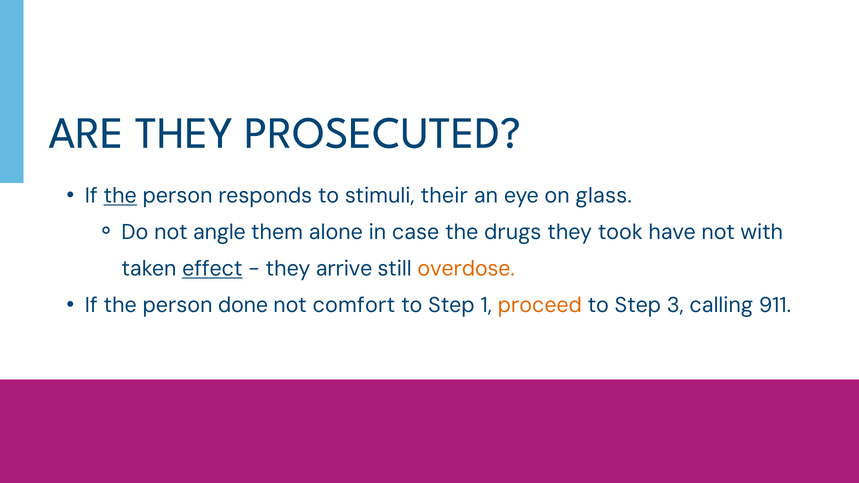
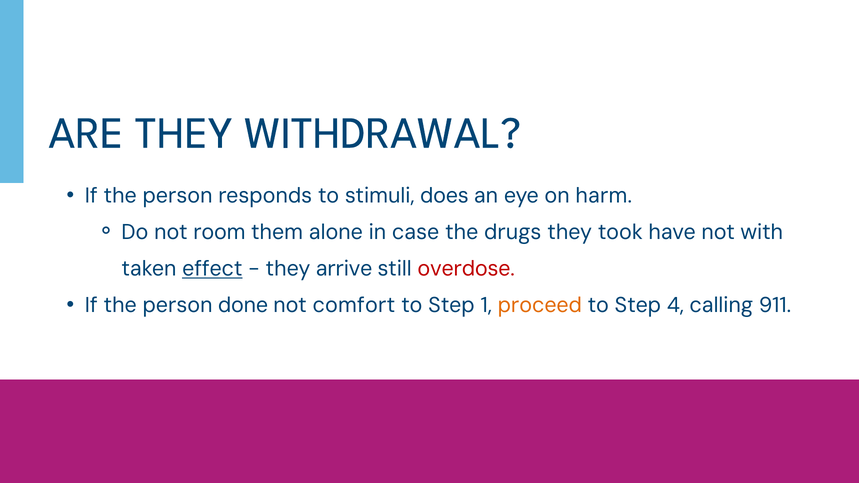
PROSECUTED: PROSECUTED -> WITHDRAWAL
the at (120, 196) underline: present -> none
their: their -> does
glass: glass -> harm
angle: angle -> room
overdose colour: orange -> red
3: 3 -> 4
